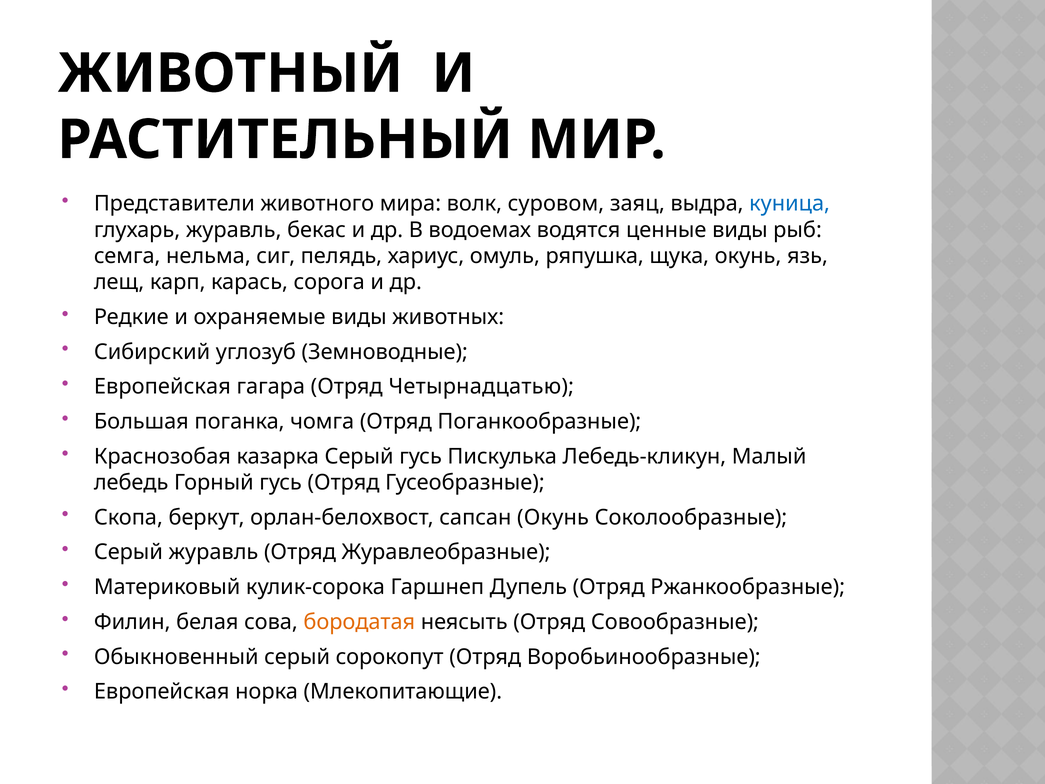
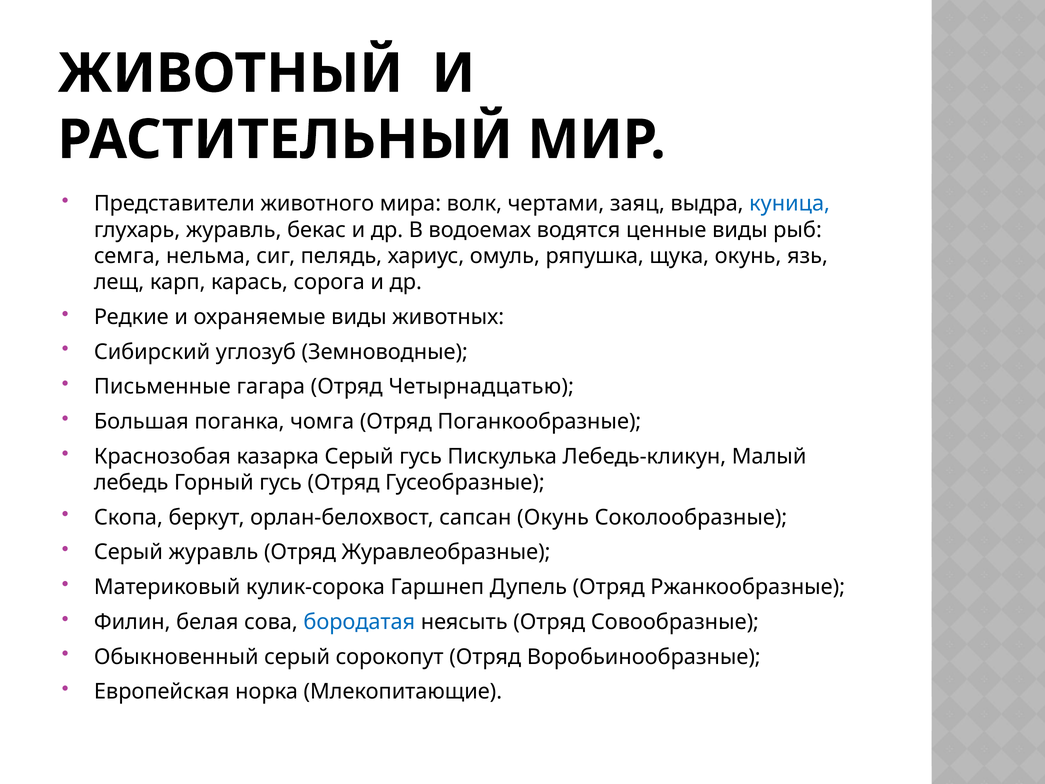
суровом: суровом -> чертами
Европейская at (162, 387): Европейская -> Письменные
бородатая colour: orange -> blue
